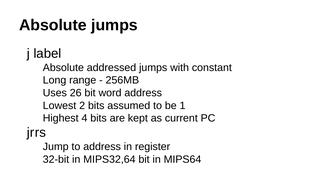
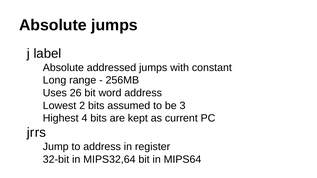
1: 1 -> 3
